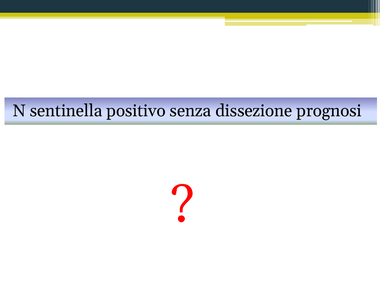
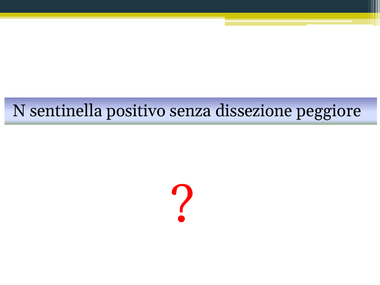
prognosi: prognosi -> peggiore
